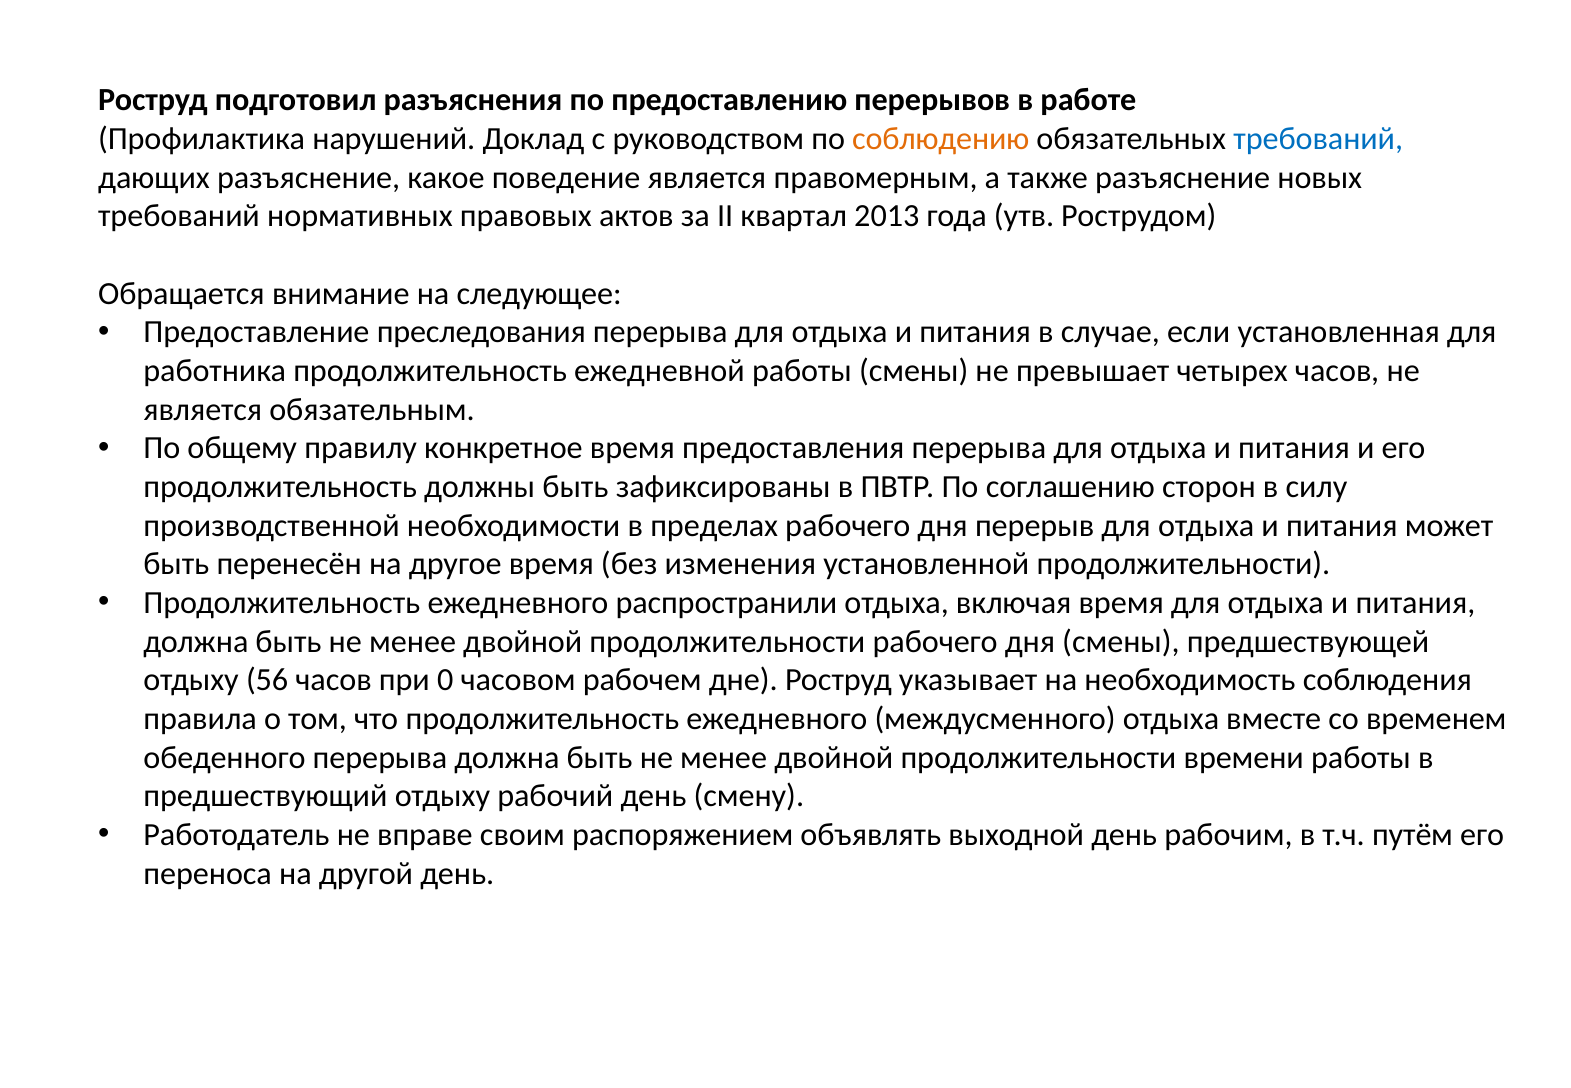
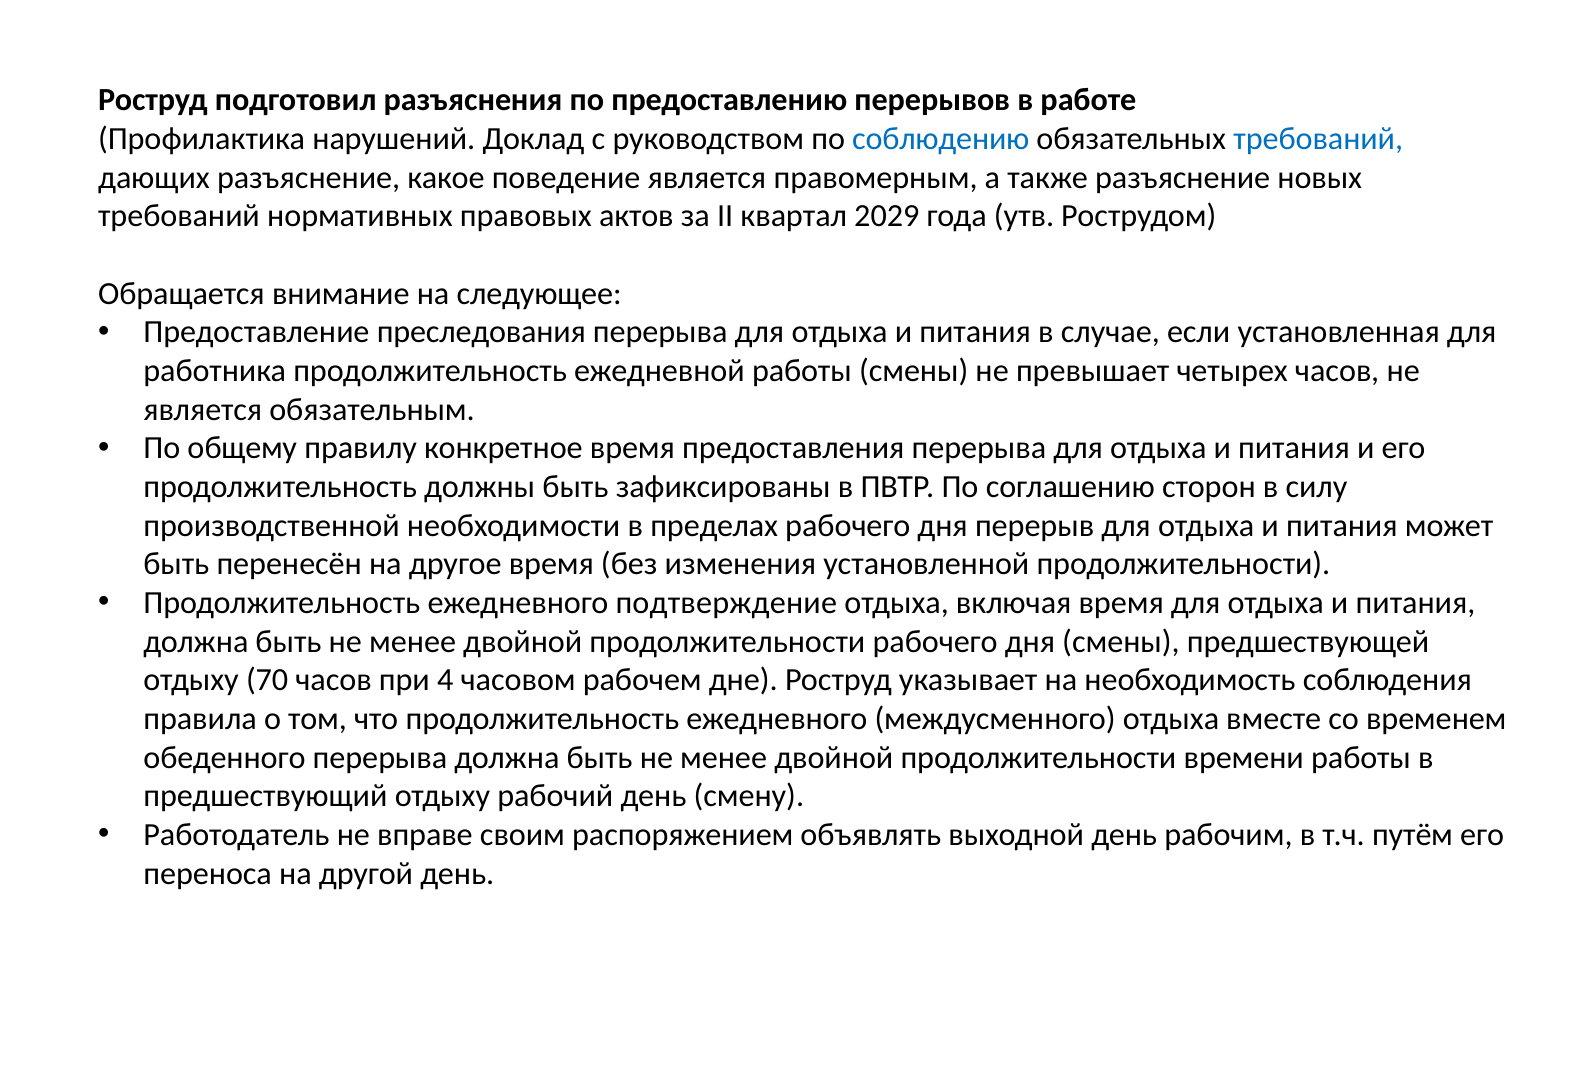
соблюдению colour: orange -> blue
2013: 2013 -> 2029
распространили: распространили -> подтверждение
56: 56 -> 70
0: 0 -> 4
